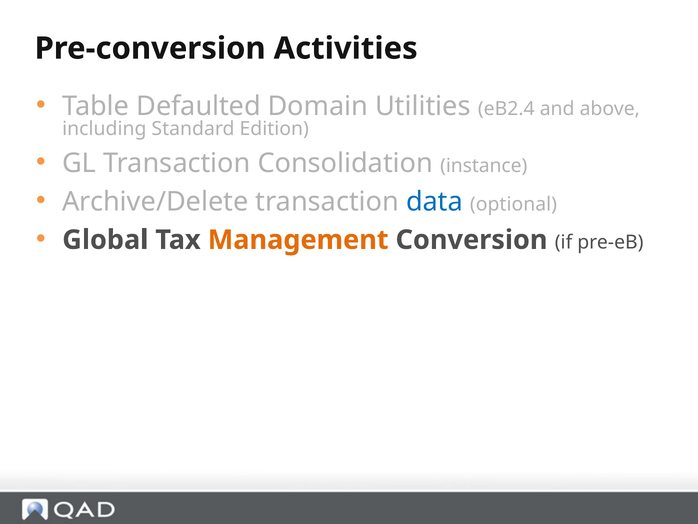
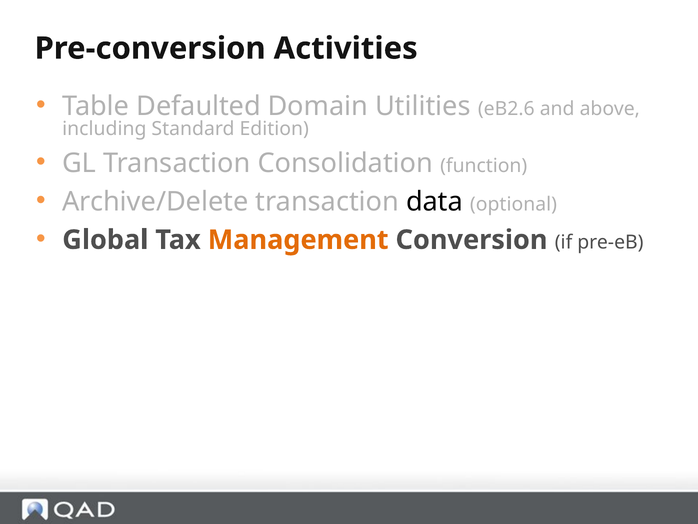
eB2.4: eB2.4 -> eB2.6
instance: instance -> function
data colour: blue -> black
